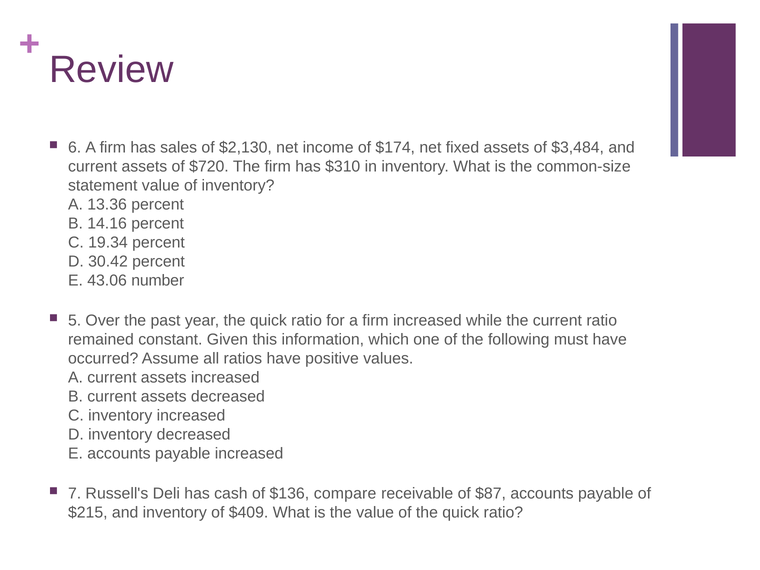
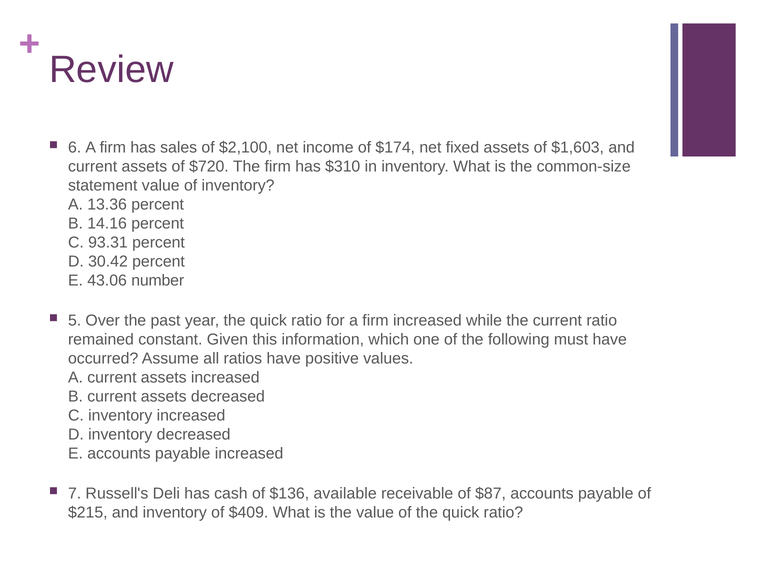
$2,130: $2,130 -> $2,100
$3,484: $3,484 -> $1,603
19.34: 19.34 -> 93.31
compare: compare -> available
